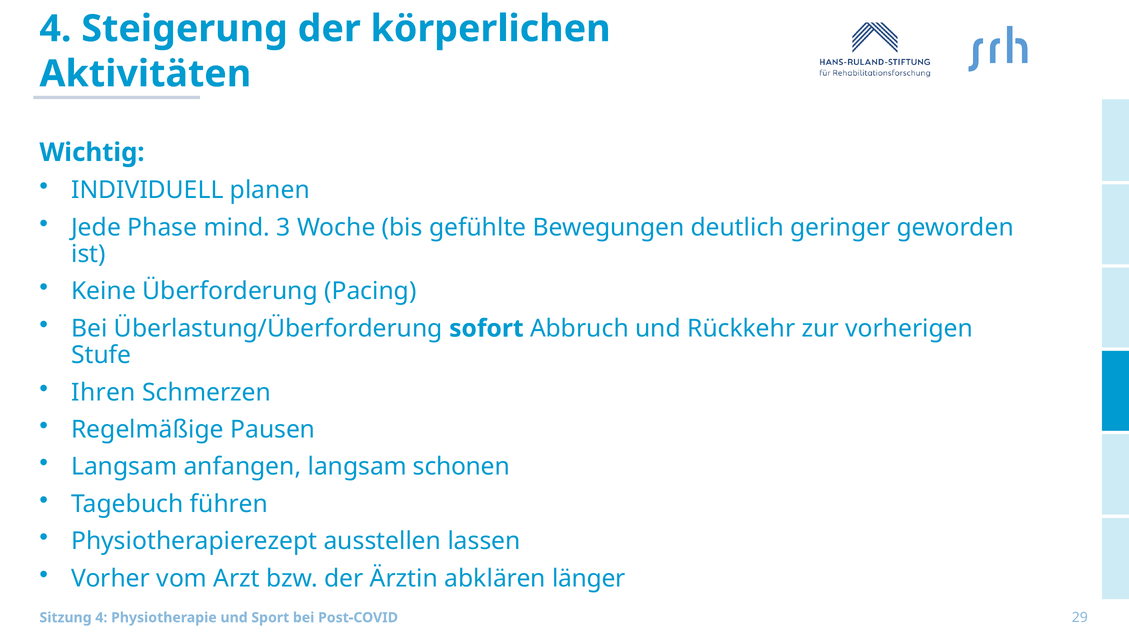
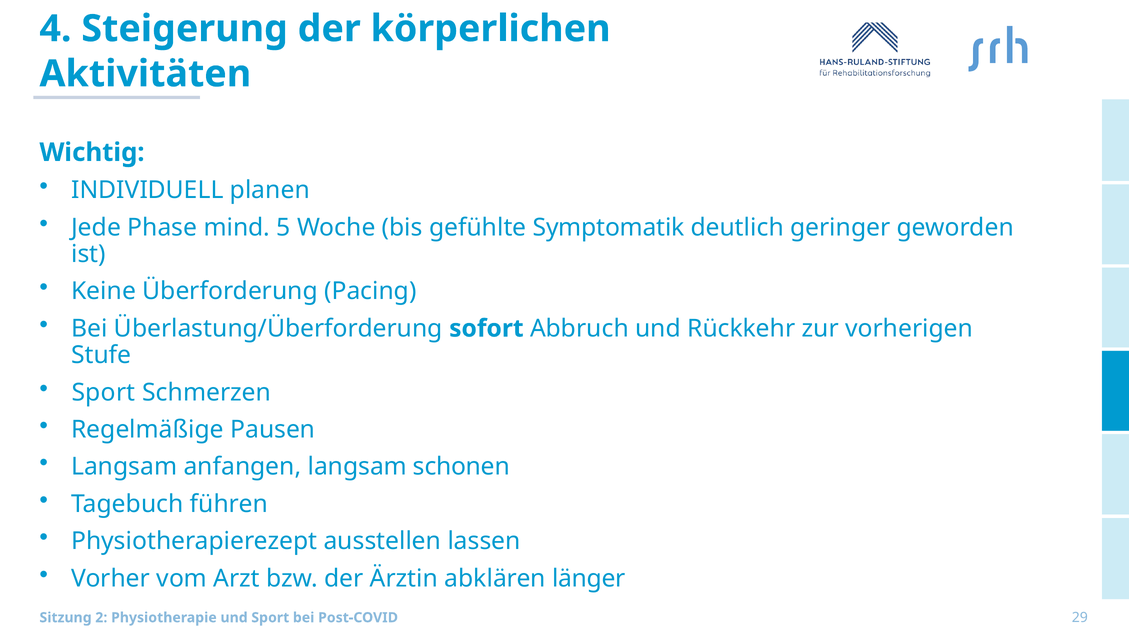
3: 3 -> 5
Bewegungen: Bewegungen -> Symptomatik
Ihren at (103, 392): Ihren -> Sport
Sitzung 4: 4 -> 2
